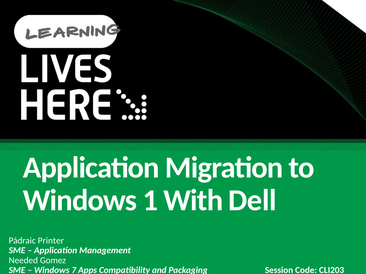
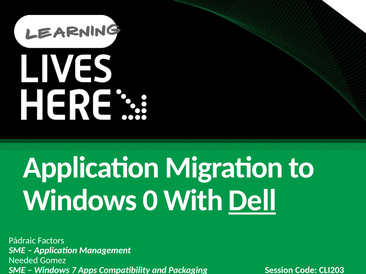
1: 1 -> 0
Dell underline: none -> present
Printer: Printer -> Factors
